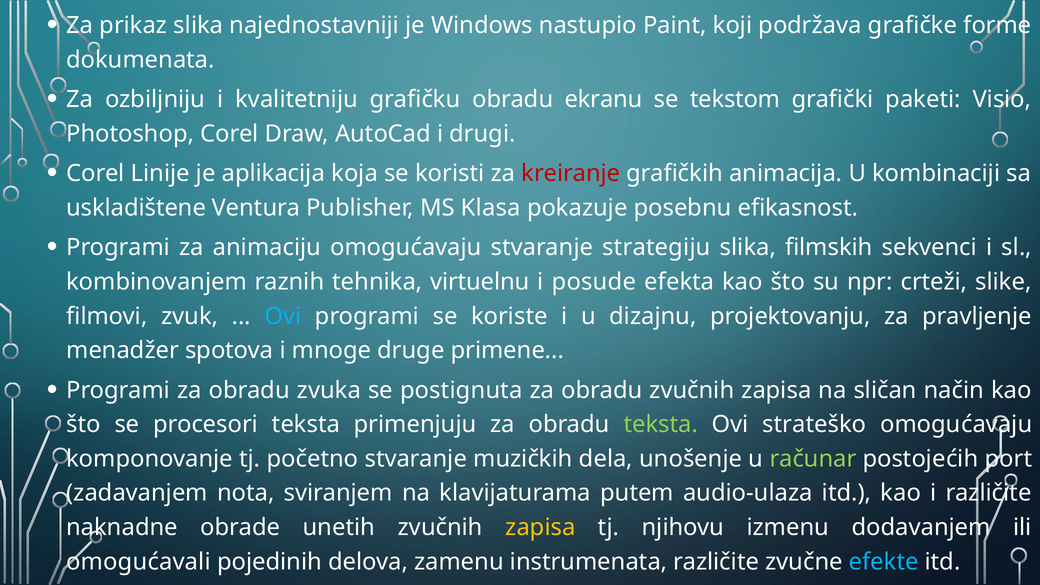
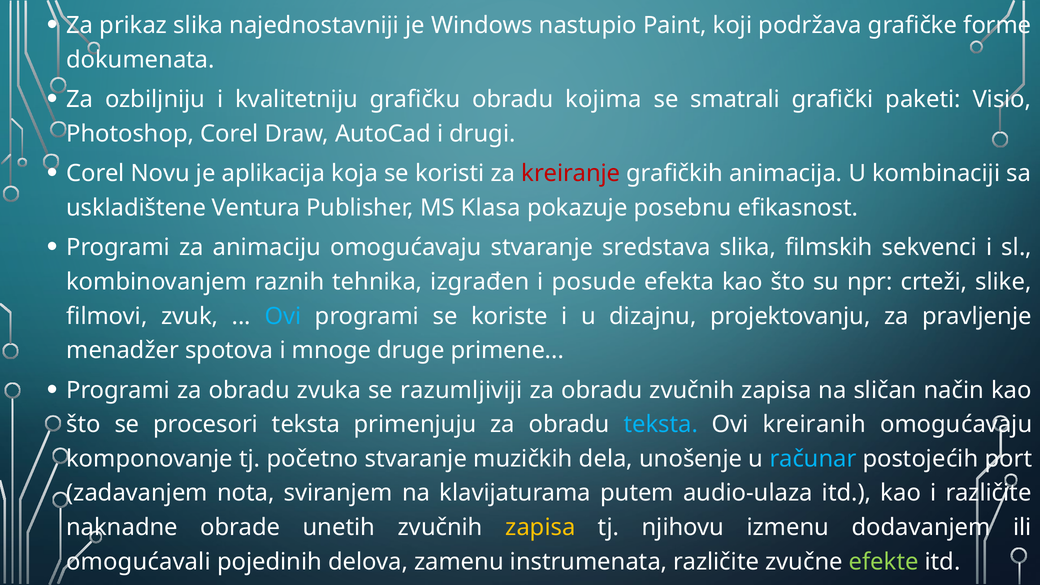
ekranu: ekranu -> kojima
tekstom: tekstom -> smatrali
Linije: Linije -> Novu
strategiju: strategiju -> sredstava
virtuelnu: virtuelnu -> izgrađen
postignuta: postignuta -> razumljiviji
teksta at (661, 425) colour: light green -> light blue
strateško: strateško -> kreiranih
računar colour: light green -> light blue
efekte colour: light blue -> light green
